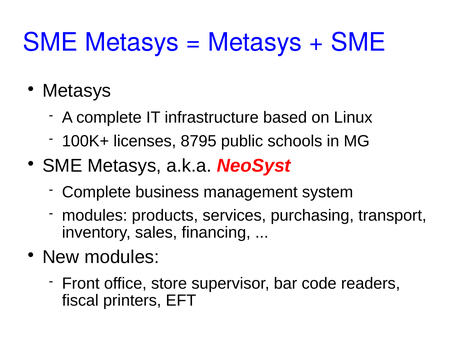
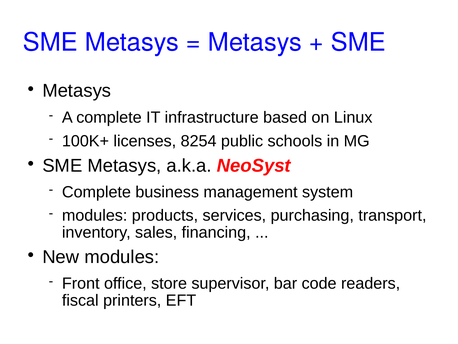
8795: 8795 -> 8254
